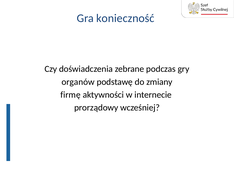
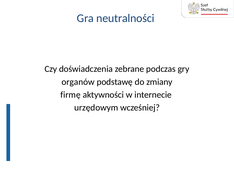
konieczność: konieczność -> neutralności
prorządowy: prorządowy -> urzędowym
